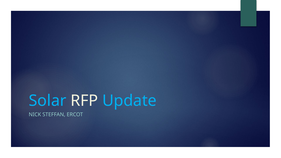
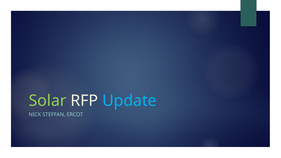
Solar colour: light blue -> light green
